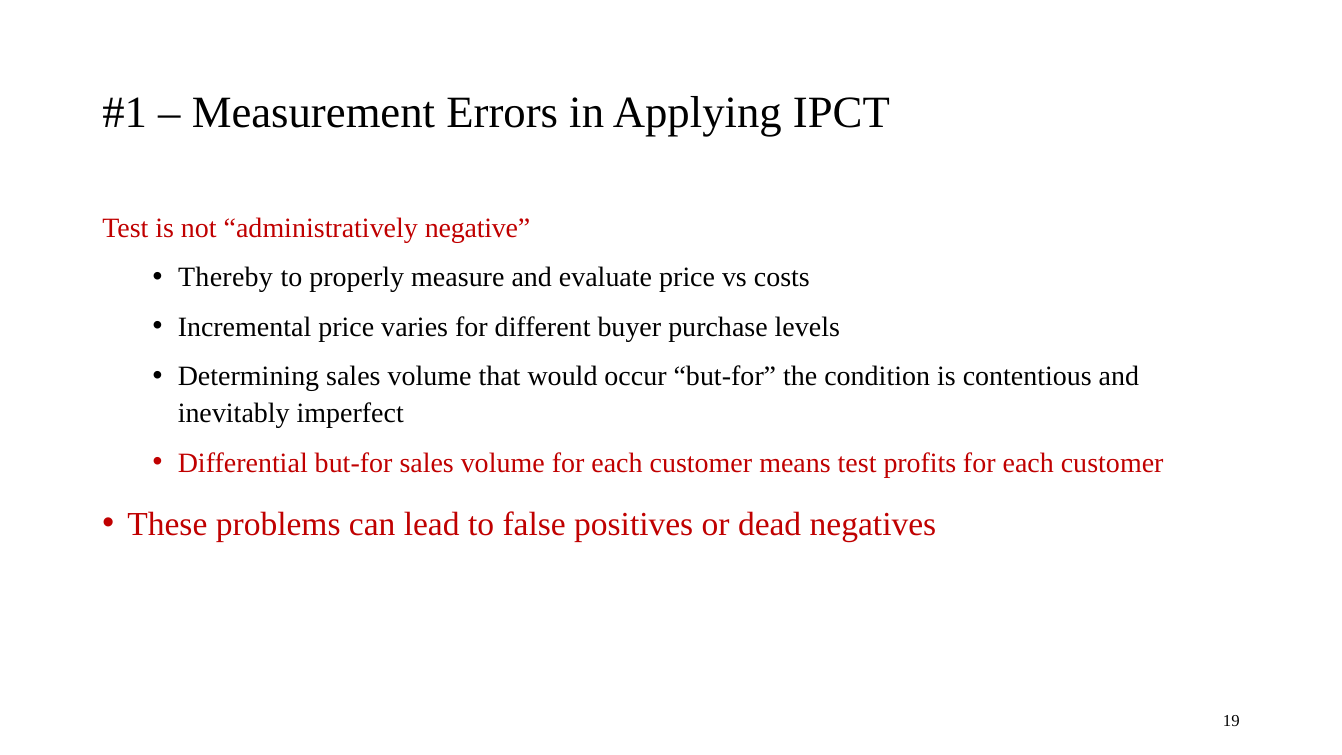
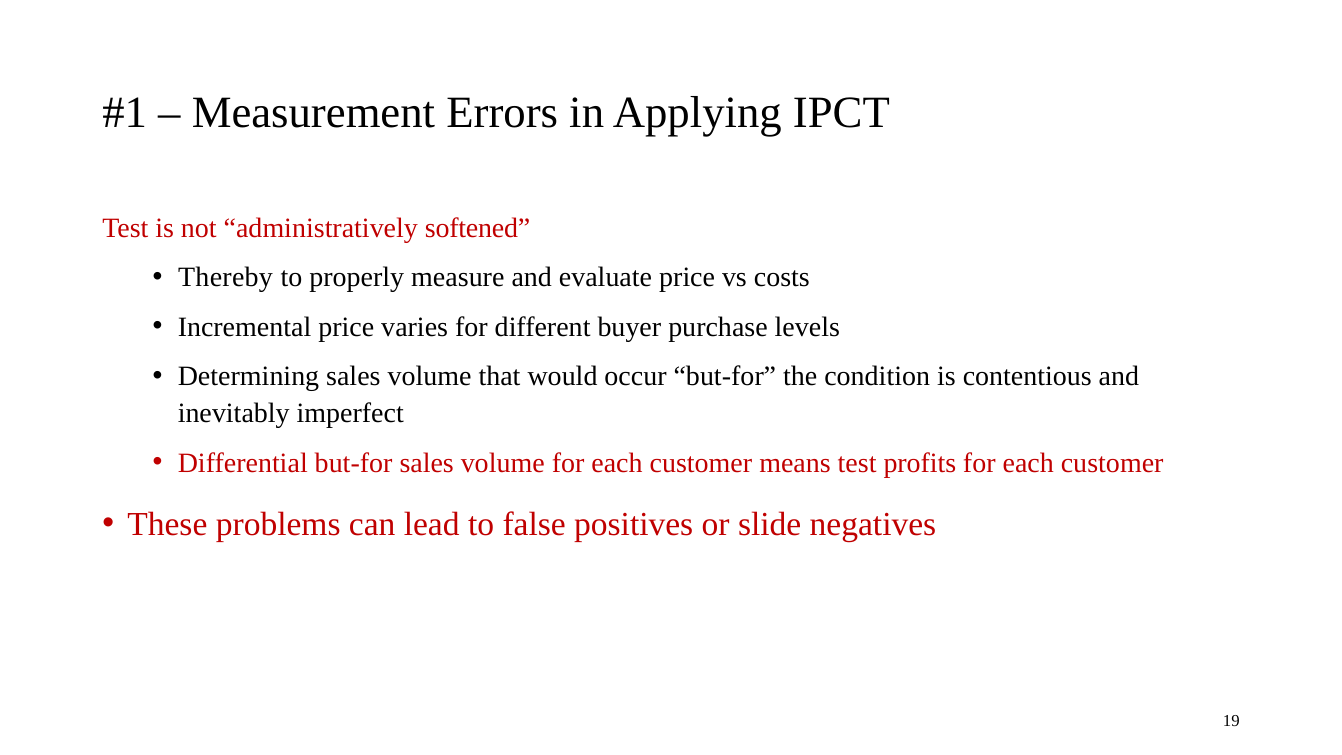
negative: negative -> softened
dead: dead -> slide
